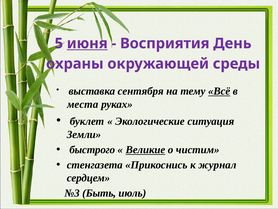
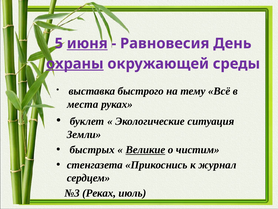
Восприятия: Восприятия -> Равновесия
охраны underline: none -> present
сентября: сентября -> быстрого
Всё underline: present -> none
быстрого: быстрого -> быстрых
Быть: Быть -> Реках
